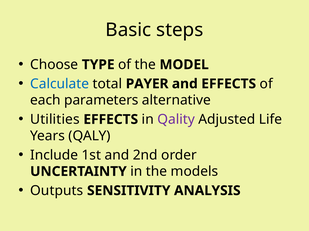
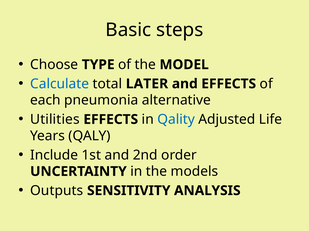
PAYER: PAYER -> LATER
parameters: parameters -> pneumonia
Qality colour: purple -> blue
